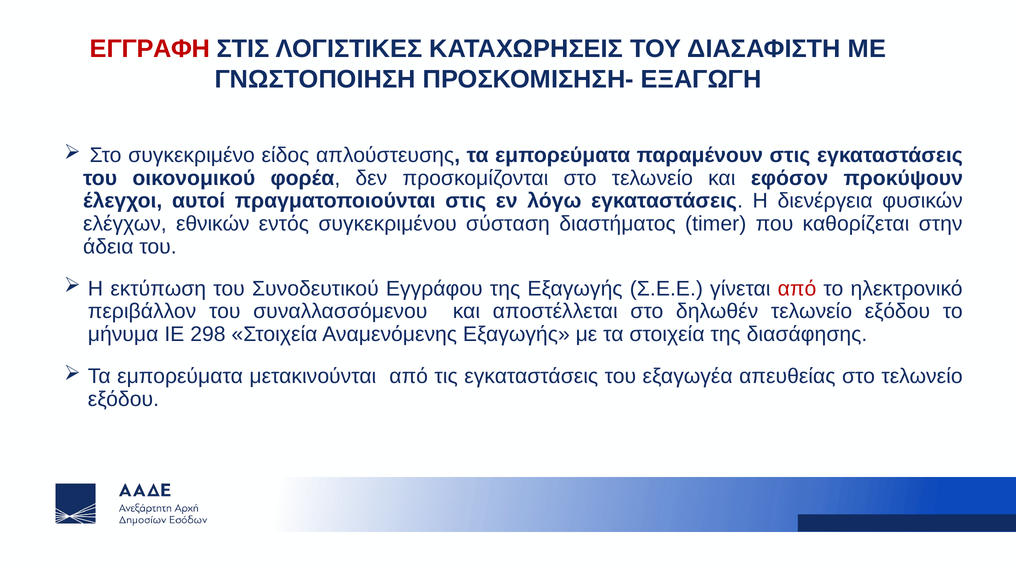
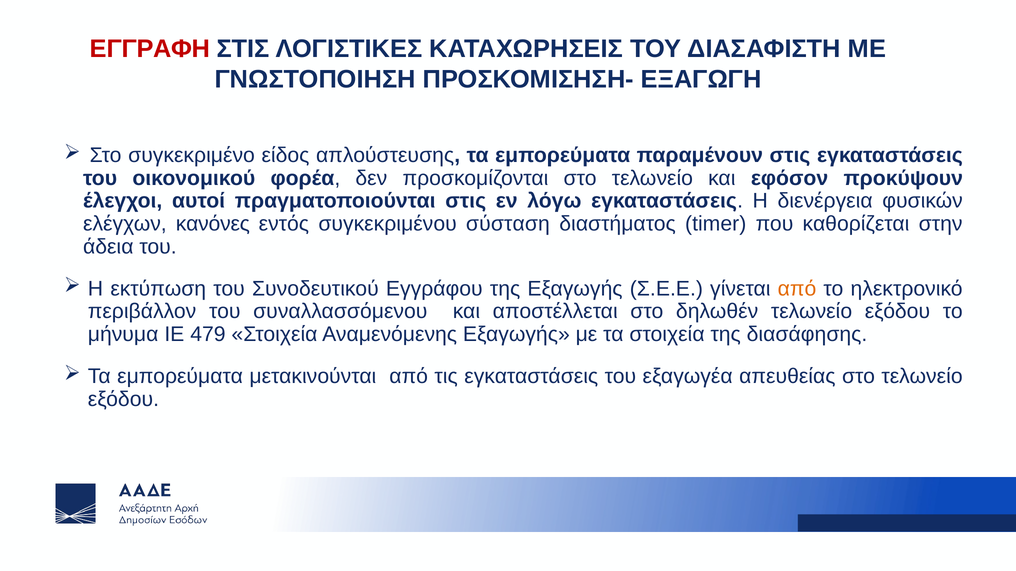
εθνικών: εθνικών -> κανόνες
από at (797, 289) colour: red -> orange
298: 298 -> 479
